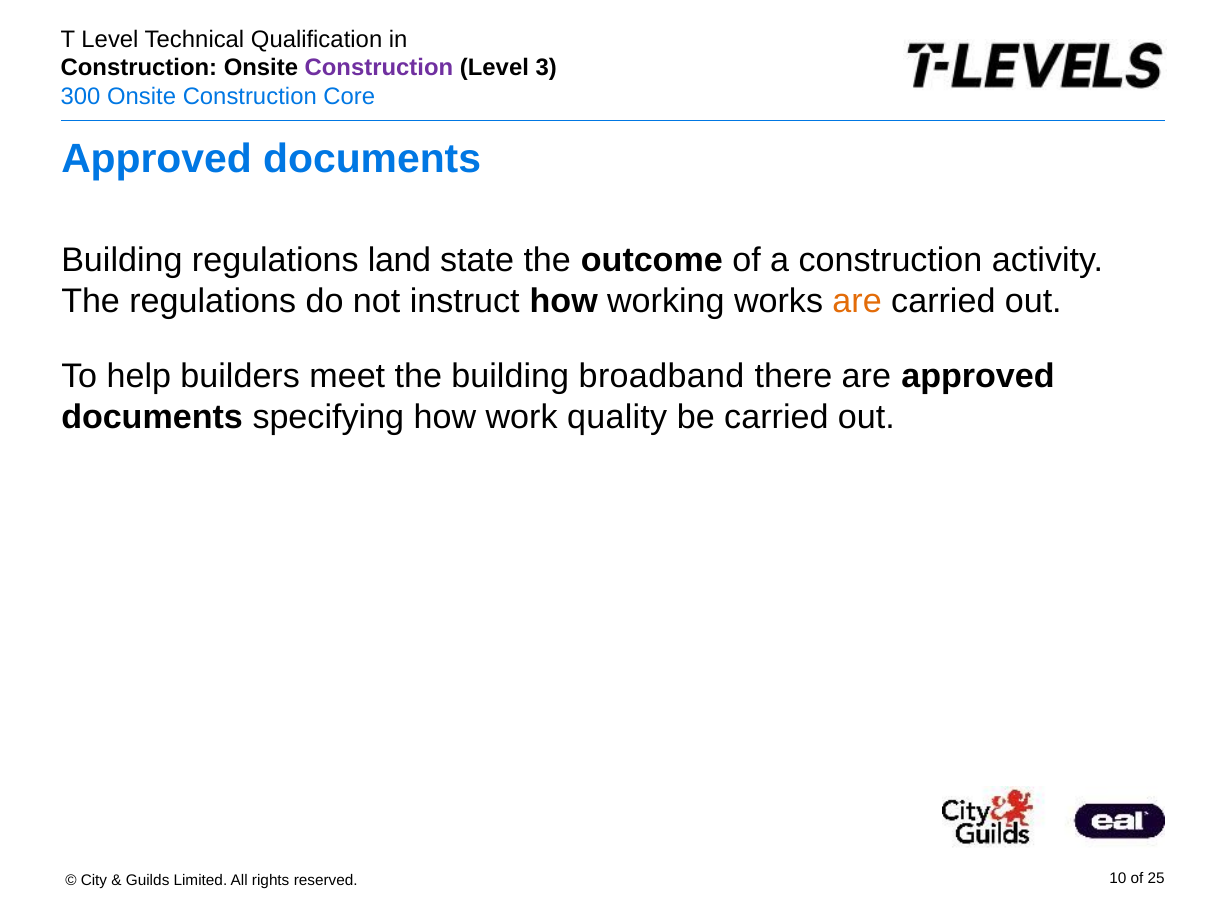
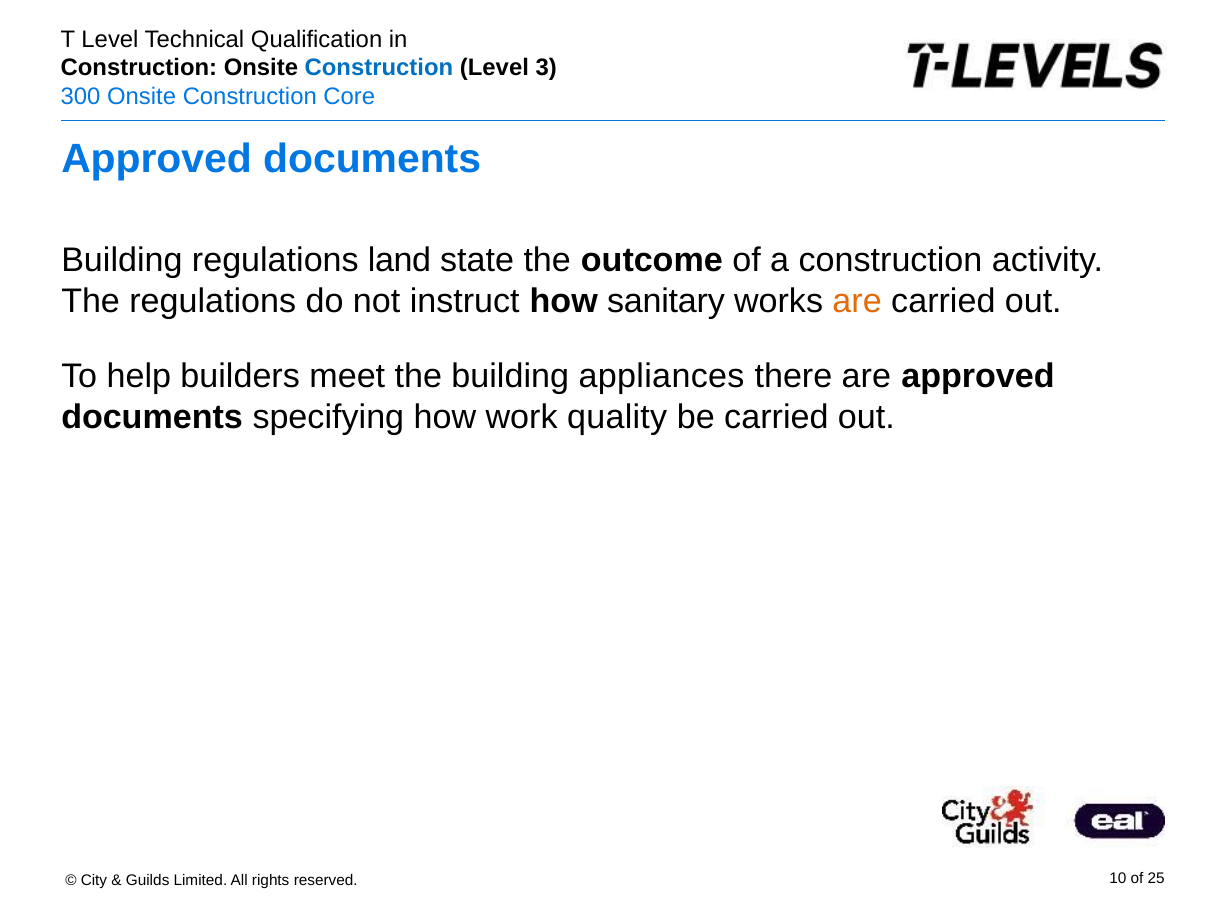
Construction at (379, 68) colour: purple -> blue
working: working -> sanitary
broadband: broadband -> appliances
